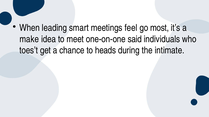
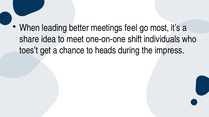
smart: smart -> better
make: make -> share
said: said -> shift
intimate: intimate -> impress
